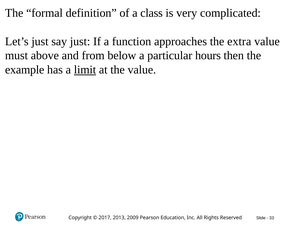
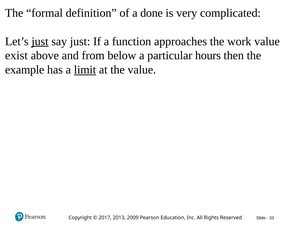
class: class -> done
just at (40, 41) underline: none -> present
extra: extra -> work
must: must -> exist
